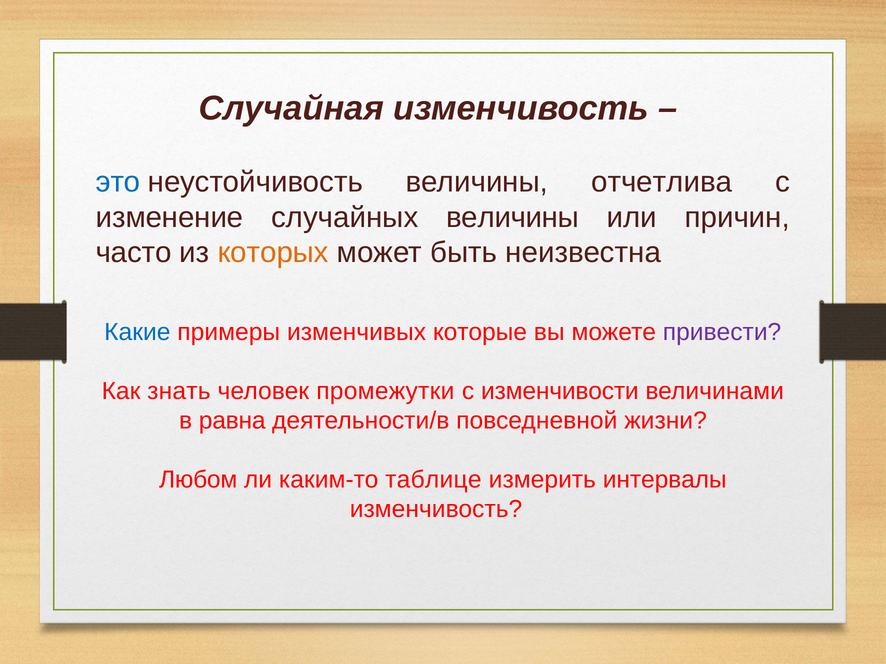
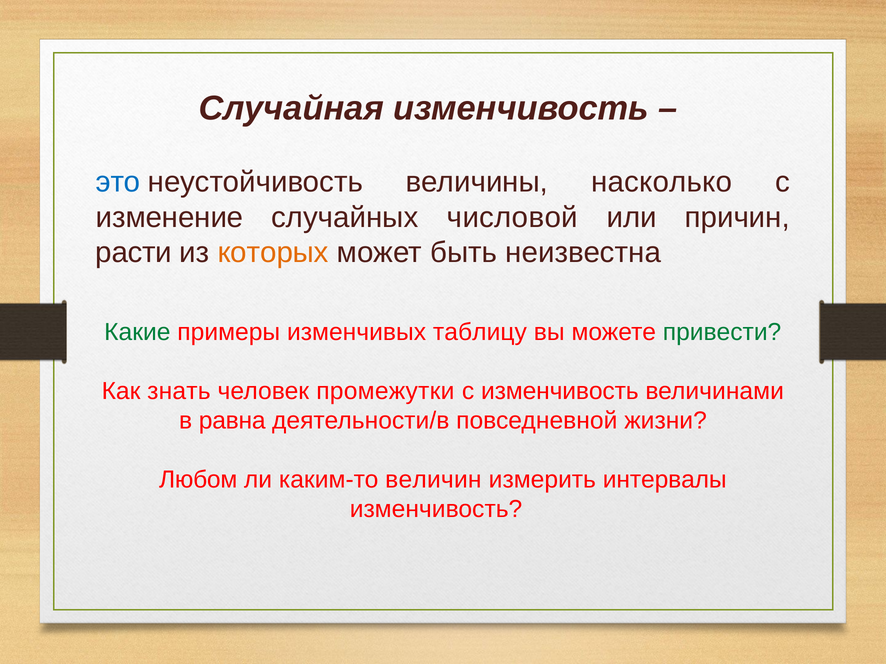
отчетлива: отчетлива -> насколько
случайных величины: величины -> числовой
часто: часто -> расти
Какие colour: blue -> green
которые: которые -> таблицу
привести colour: purple -> green
с изменчивости: изменчивости -> изменчивость
таблице: таблице -> величин
